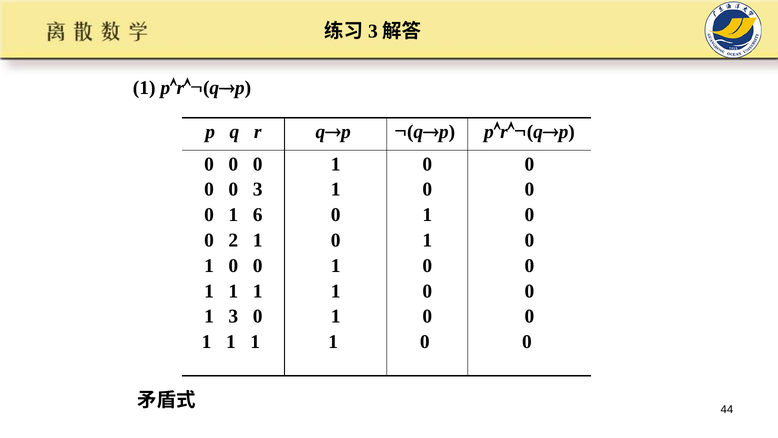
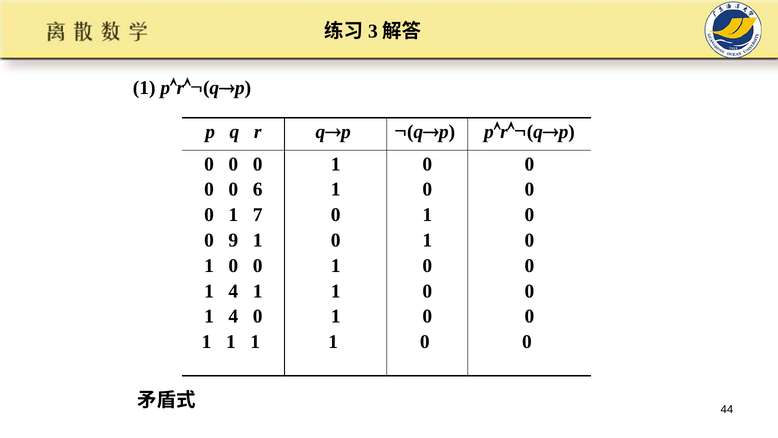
0 3: 3 -> 6
6: 6 -> 7
2: 2 -> 9
1 at (233, 291): 1 -> 4
3 at (233, 316): 3 -> 4
